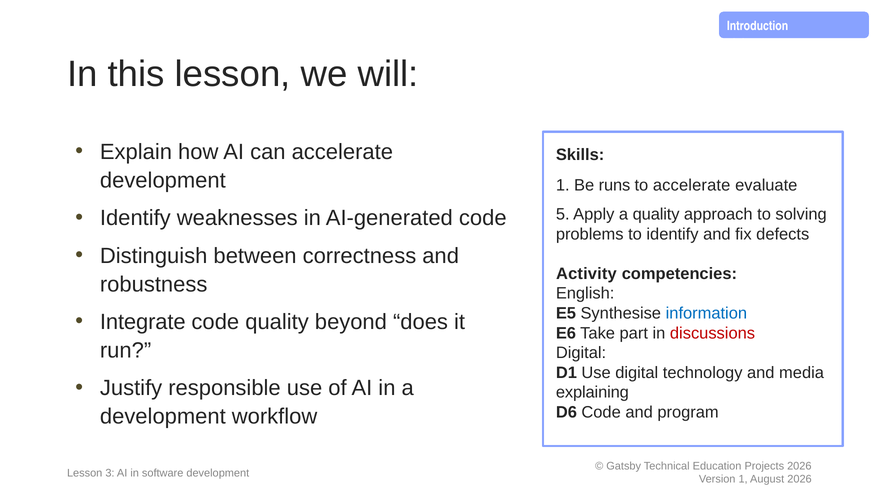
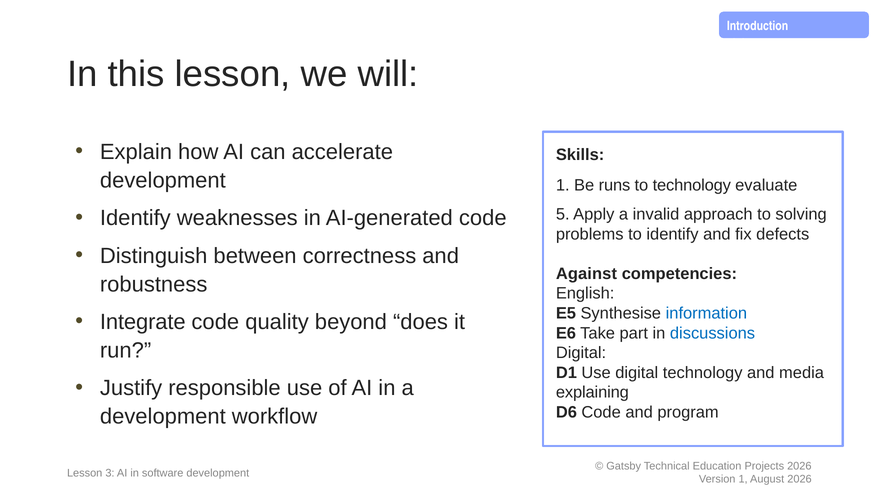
to accelerate: accelerate -> technology
a quality: quality -> invalid
Activity: Activity -> Against
discussions colour: red -> blue
